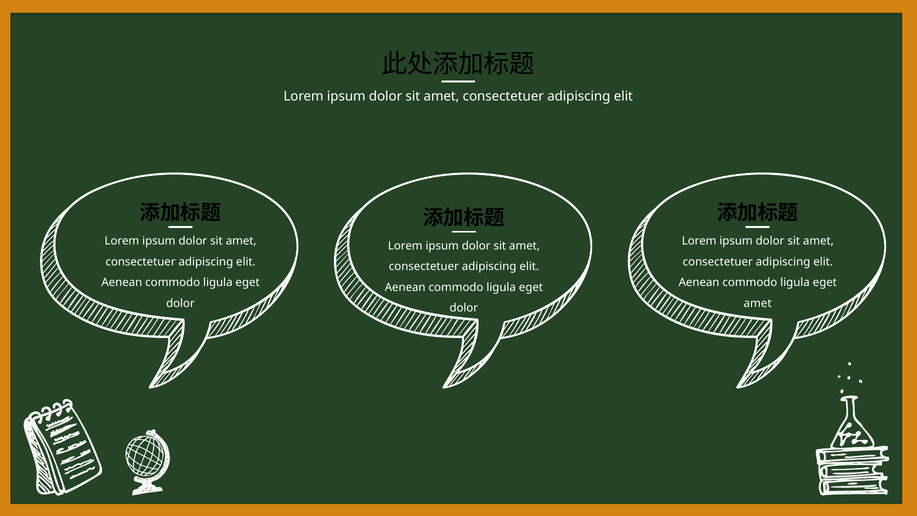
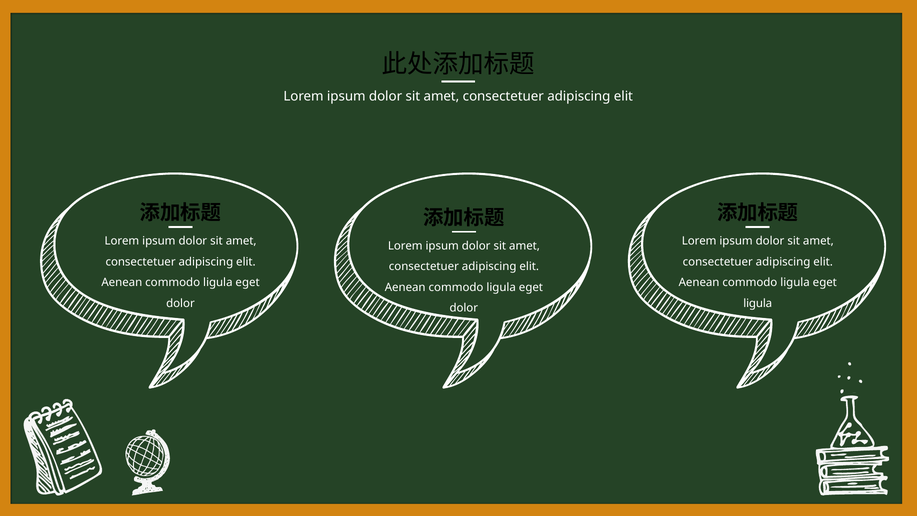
amet at (758, 303): amet -> ligula
